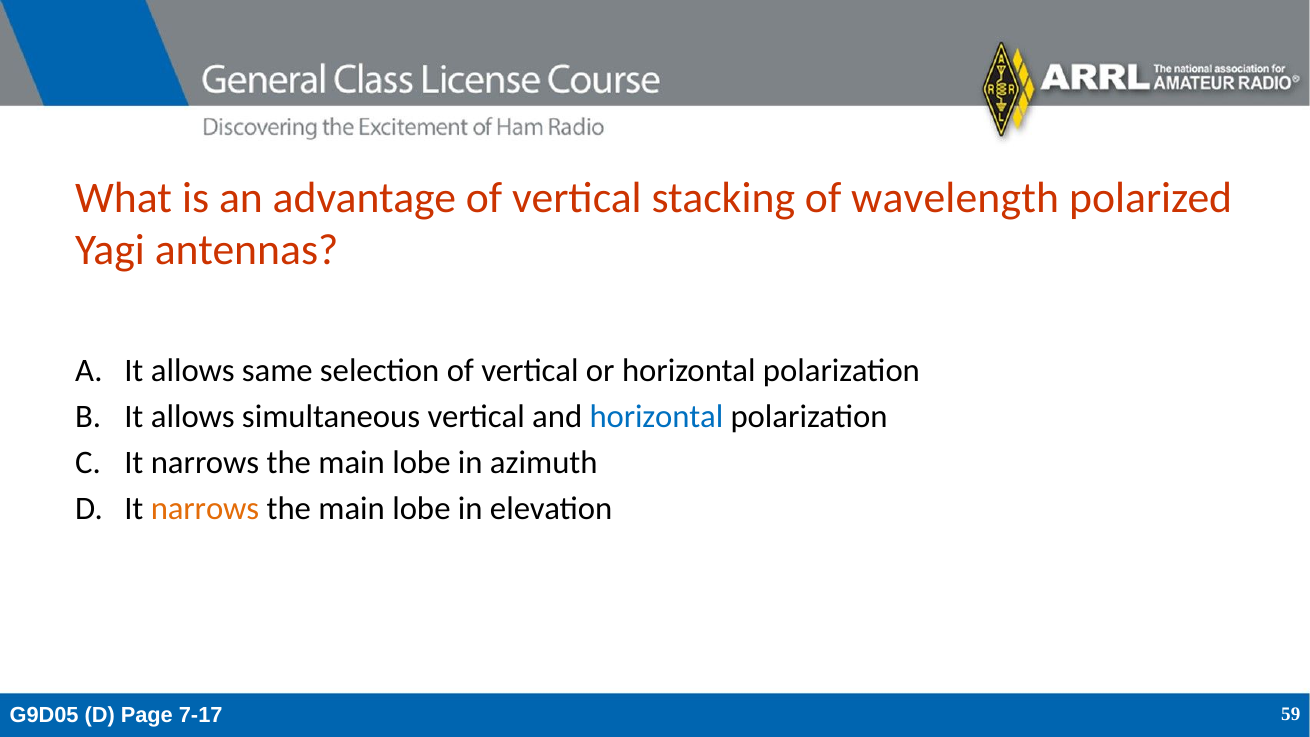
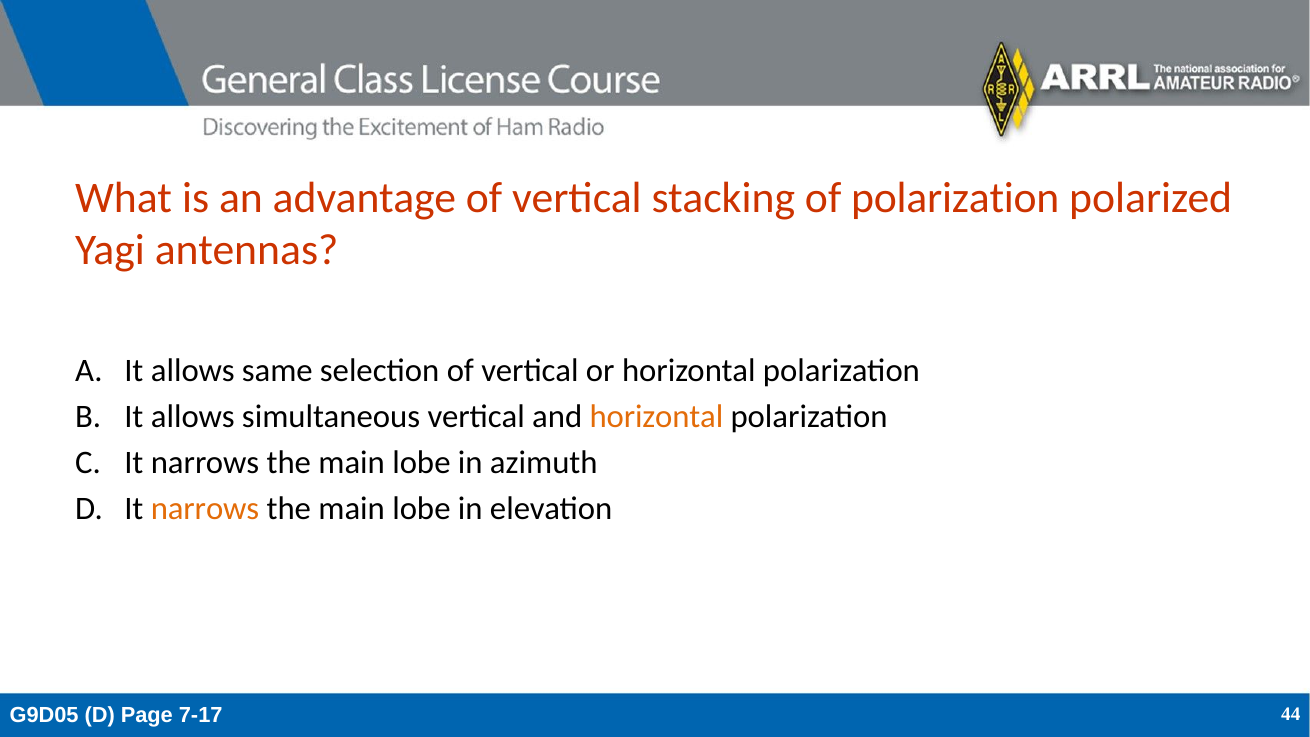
of wavelength: wavelength -> polarization
horizontal at (656, 416) colour: blue -> orange
59: 59 -> 44
